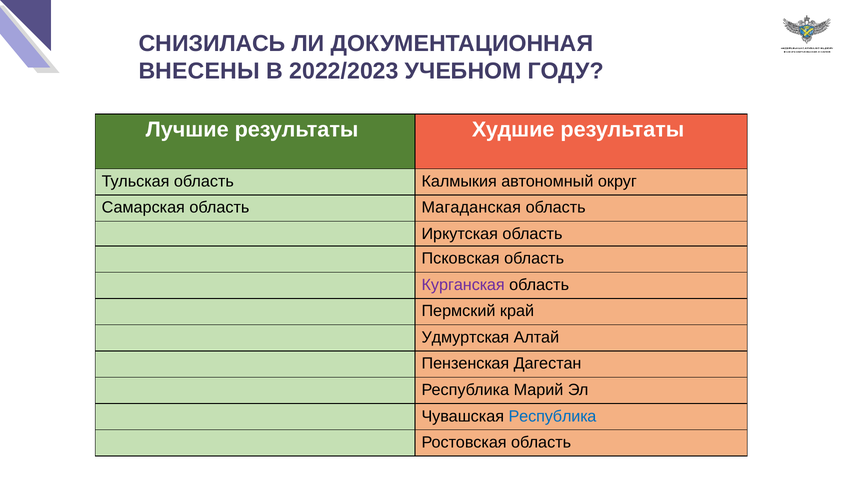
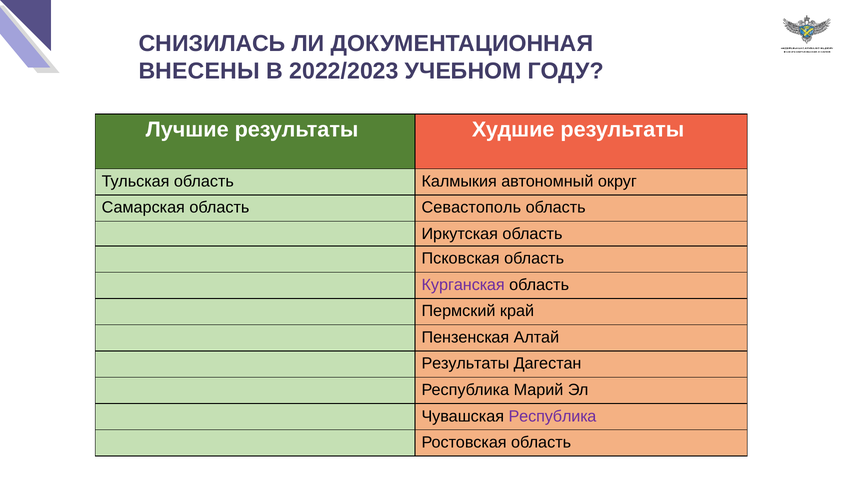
Магаданская: Магаданская -> Севастополь
Удмуртская: Удмуртская -> Пензенская
Пензенская at (465, 364): Пензенская -> Результаты
Республика at (552, 416) colour: blue -> purple
